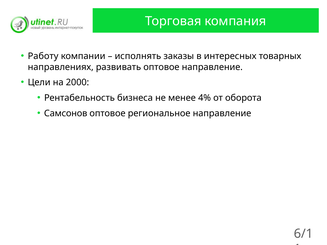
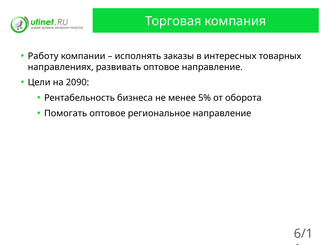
2000: 2000 -> 2090
4%: 4% -> 5%
Самсонов: Самсонов -> Помогать
